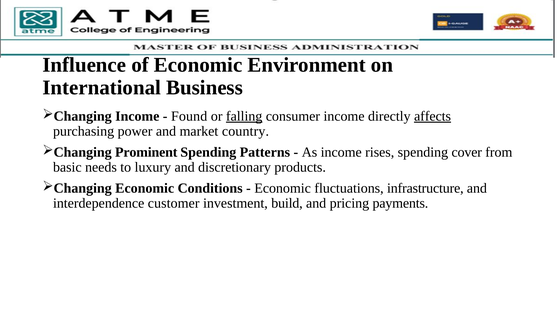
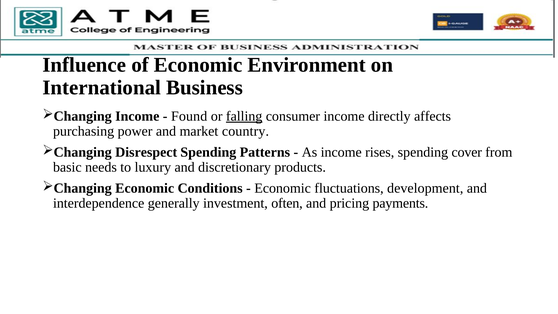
affects underline: present -> none
Prominent: Prominent -> Disrespect
infrastructure: infrastructure -> development
customer: customer -> generally
build: build -> often
